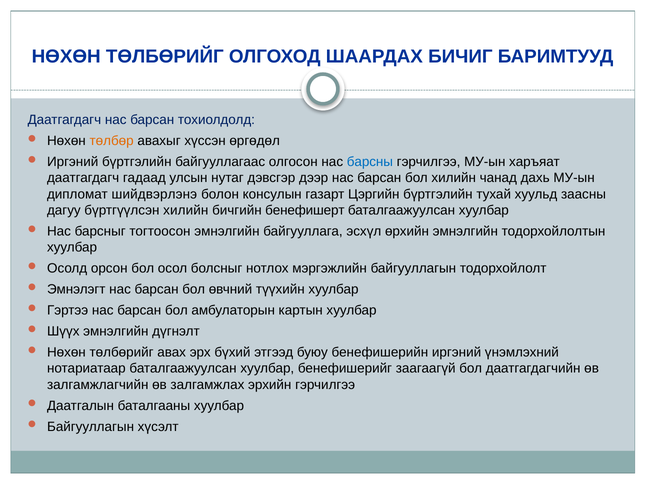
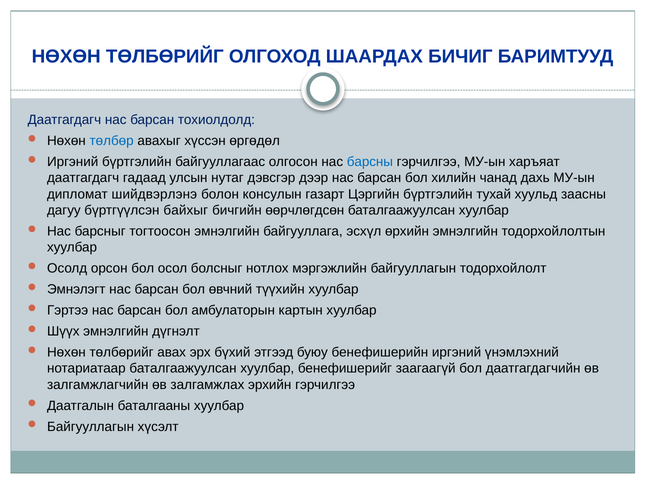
төлбөр colour: orange -> blue
бүртгүүлсэн хилийн: хилийн -> байхыг
бенефишерт: бенефишерт -> өөрчлөгдсөн
